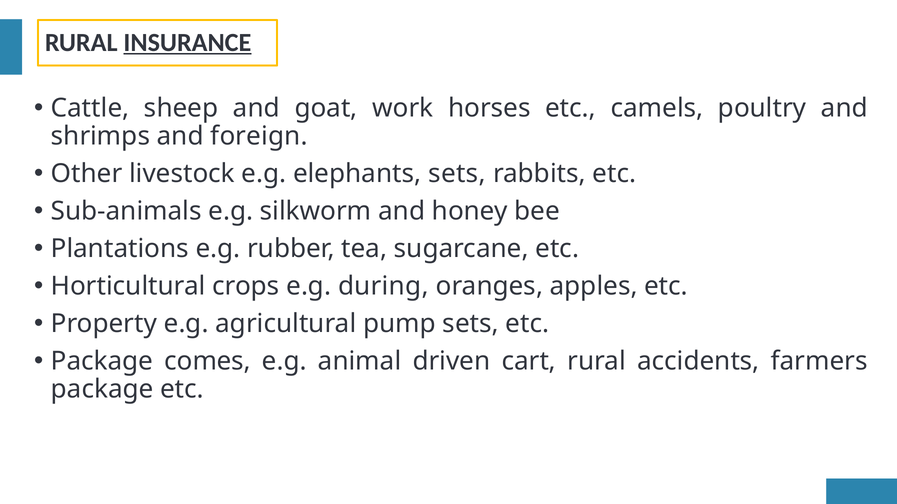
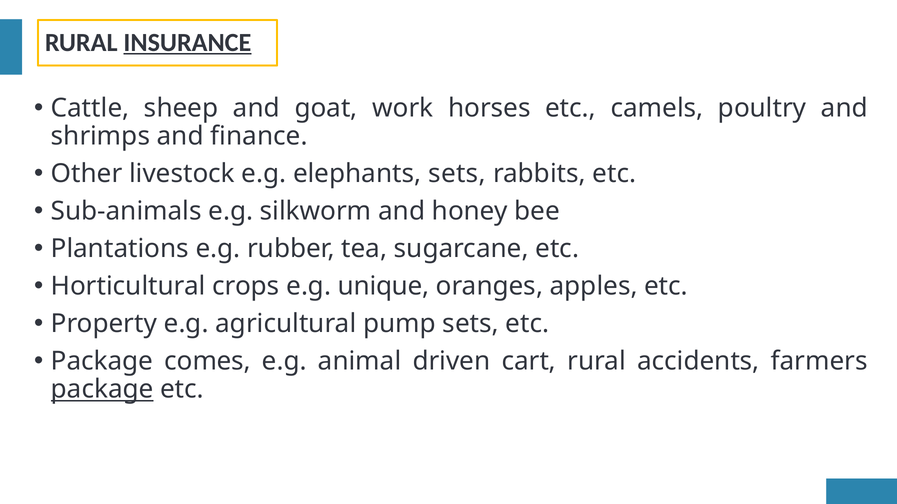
foreign: foreign -> finance
during: during -> unique
package at (102, 390) underline: none -> present
